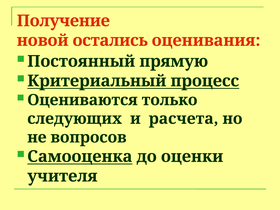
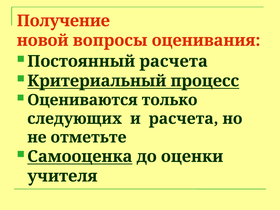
остались: остались -> вопросы
Постоянный прямую: прямую -> расчета
вопросов: вопросов -> отметьте
